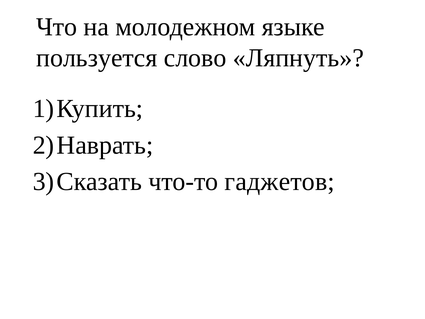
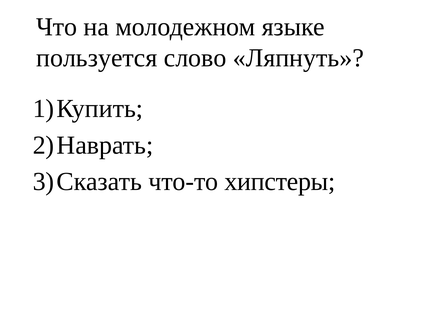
гаджетов: гаджетов -> хипстеры
